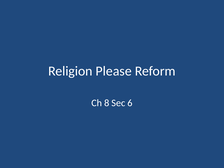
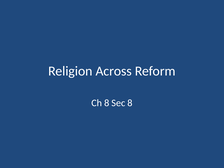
Please: Please -> Across
Sec 6: 6 -> 8
